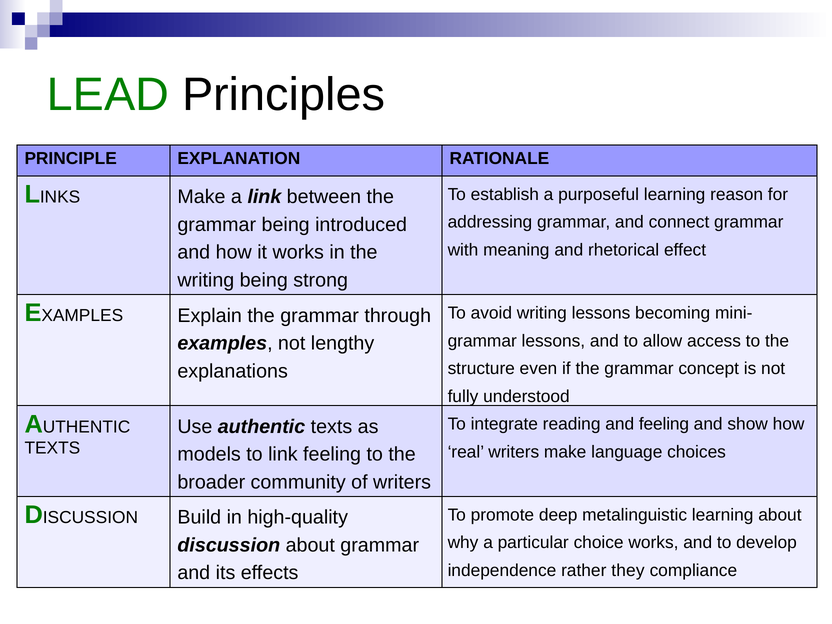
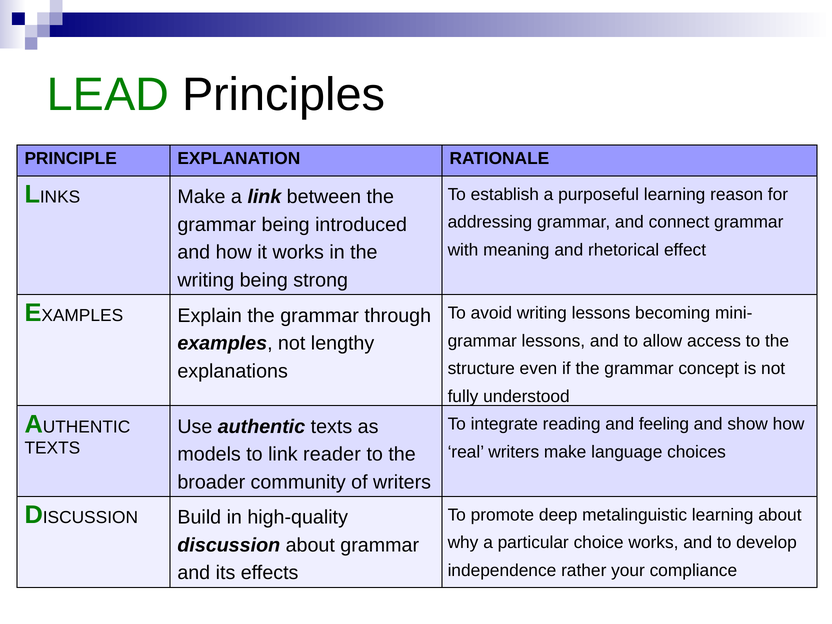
link feeling: feeling -> reader
they: they -> your
